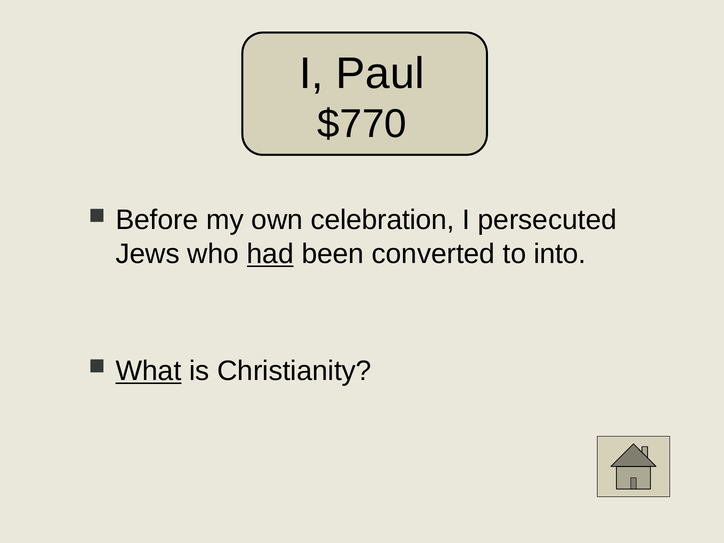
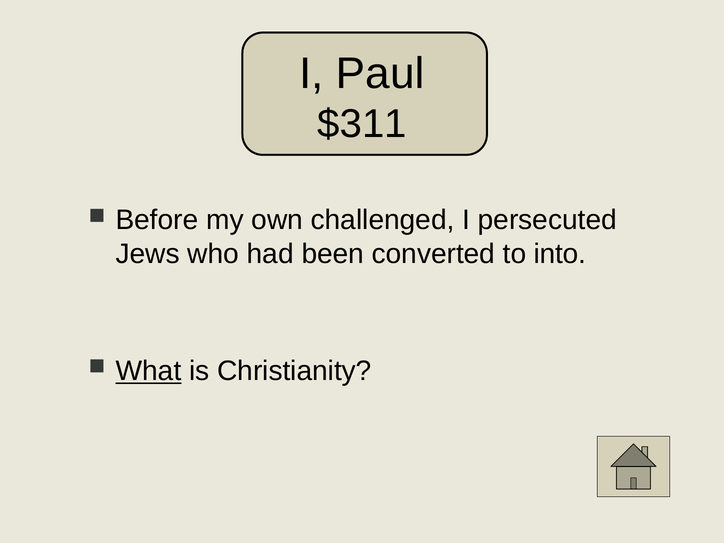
$770: $770 -> $311
celebration: celebration -> challenged
had underline: present -> none
